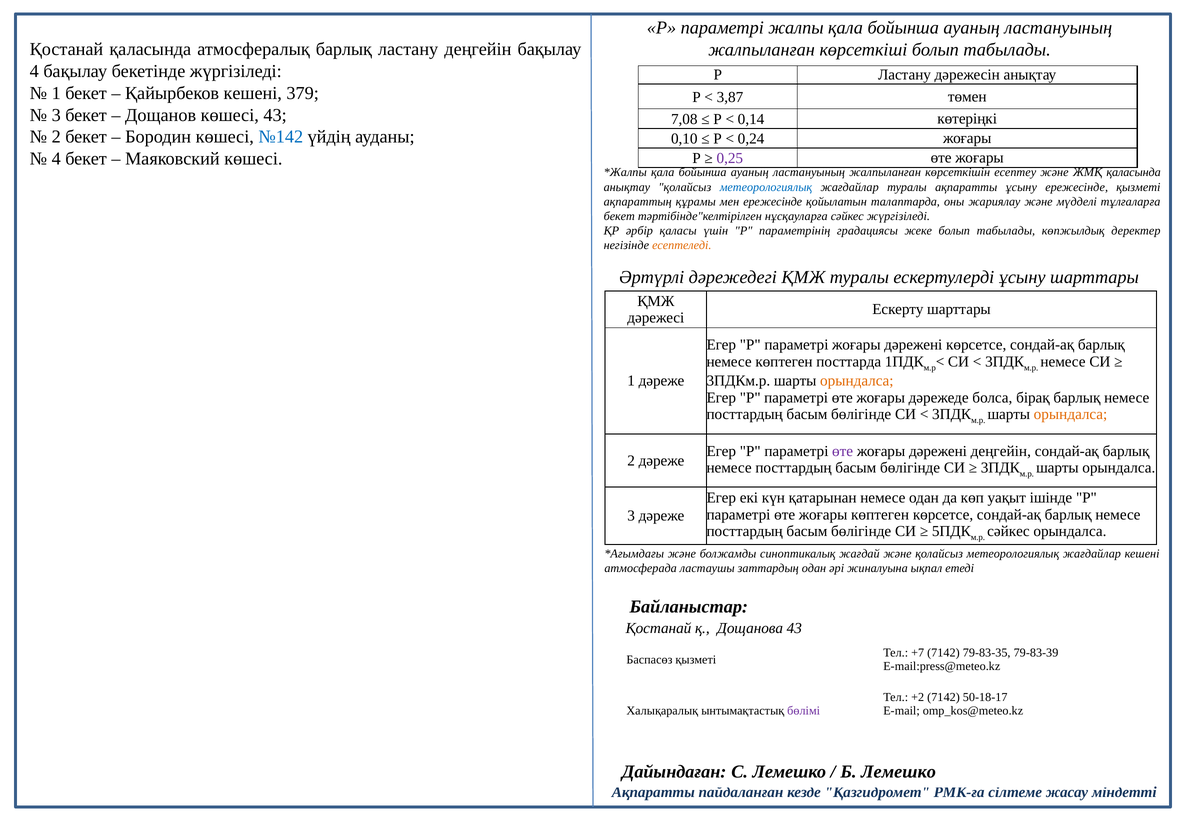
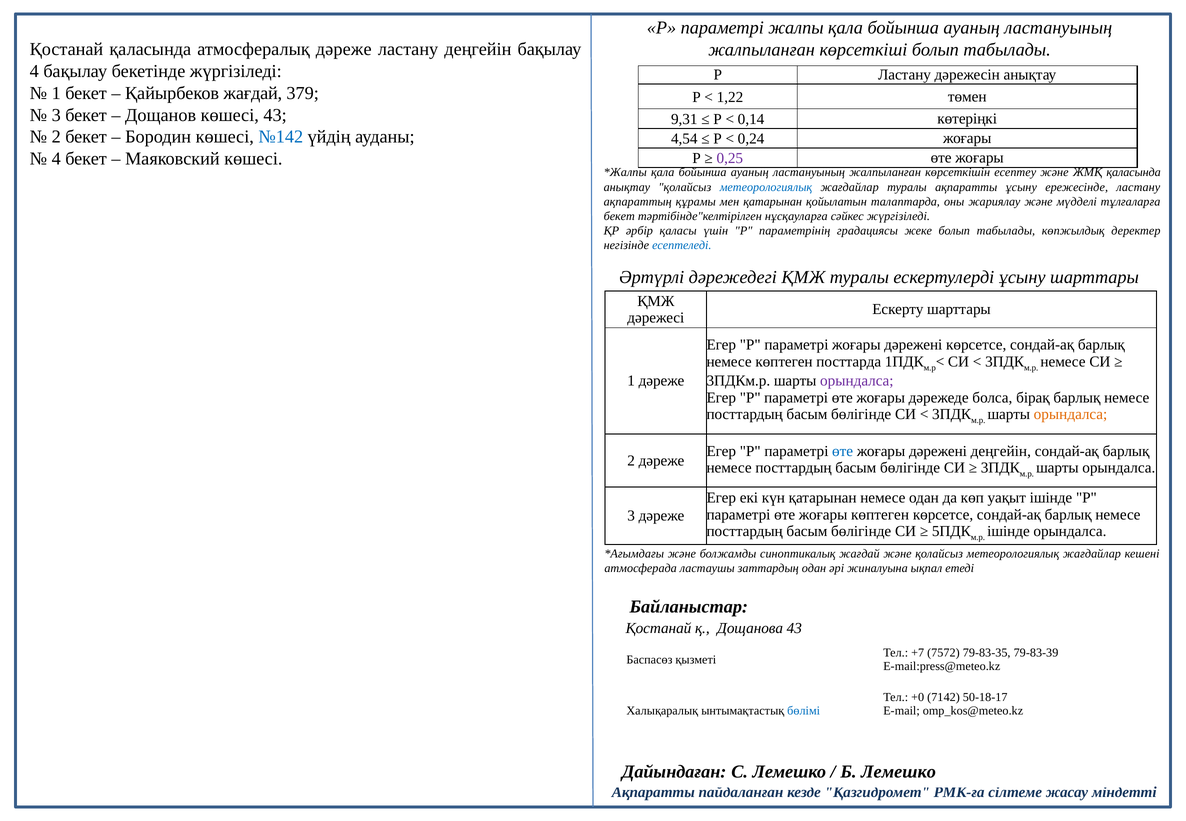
атмосфералық барлық: барлық -> дәреже
Қайырбеков кешені: кешені -> жағдай
3,87: 3,87 -> 1,22
7,08: 7,08 -> 9,31
0,10: 0,10 -> 4,54
ережесінде қызметі: қызметі -> ластану
мен ережесінде: ережесінде -> қатарынан
есептеледі colour: orange -> blue
орындалса at (857, 381) colour: orange -> purple
өте at (843, 451) colour: purple -> blue
сәйкес at (1008, 531): сәйкес -> ішінде
+7 7142: 7142 -> 7572
+2: +2 -> +0
бөлімі colour: purple -> blue
